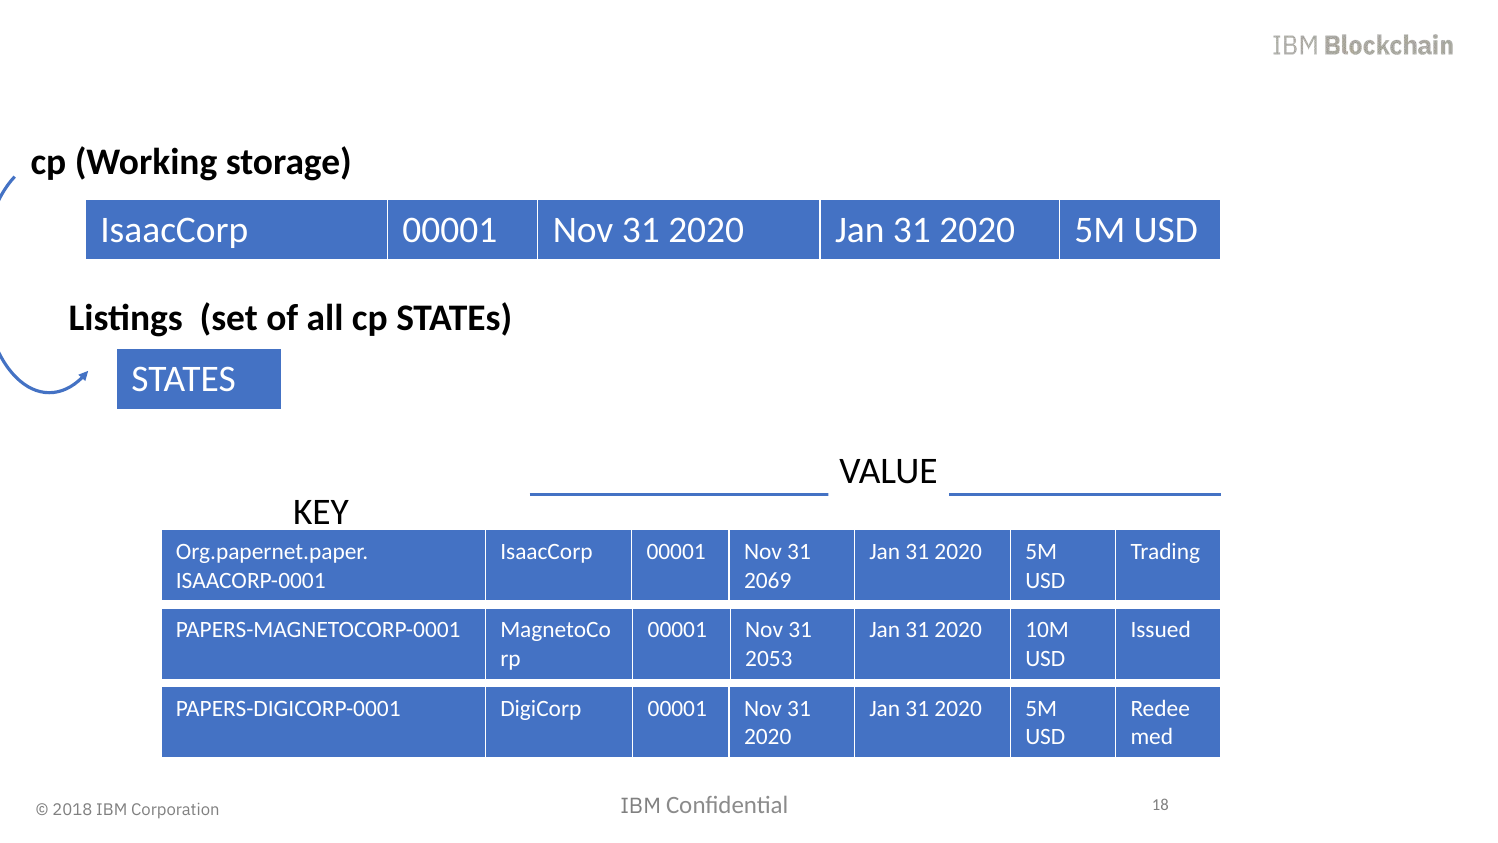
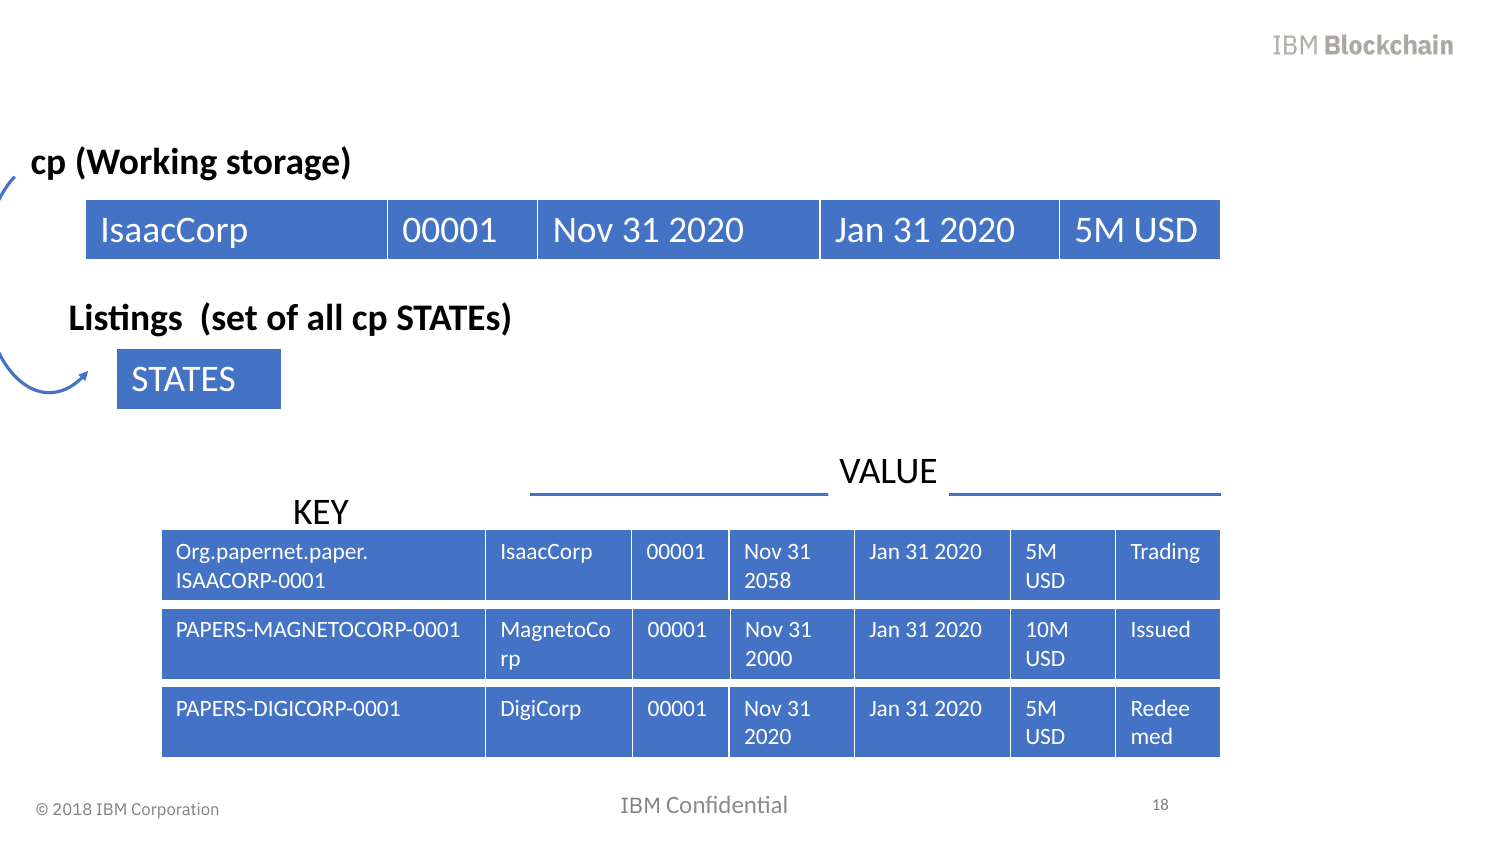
2069: 2069 -> 2058
2053: 2053 -> 2000
